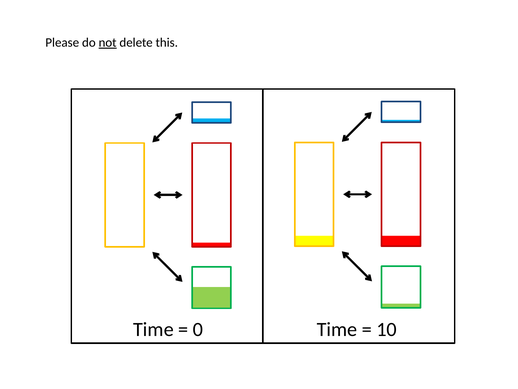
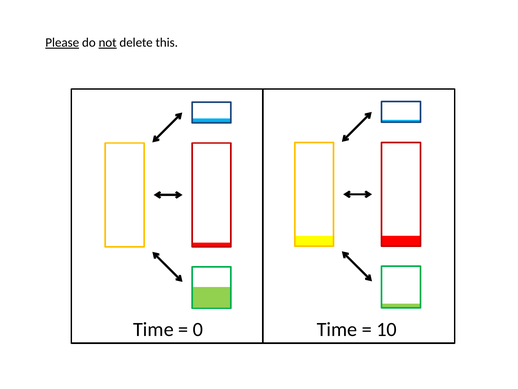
Please underline: none -> present
